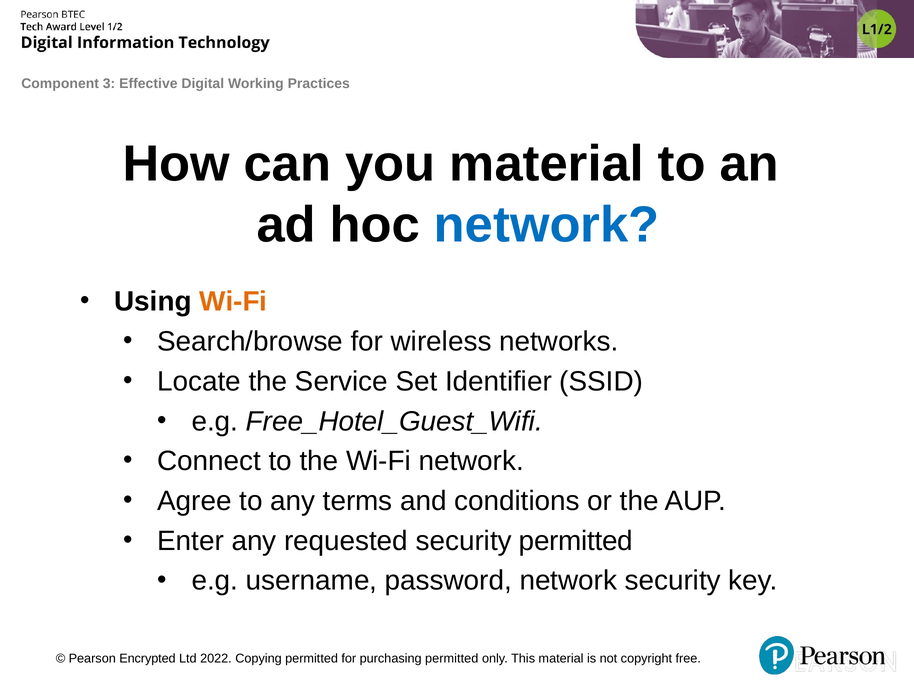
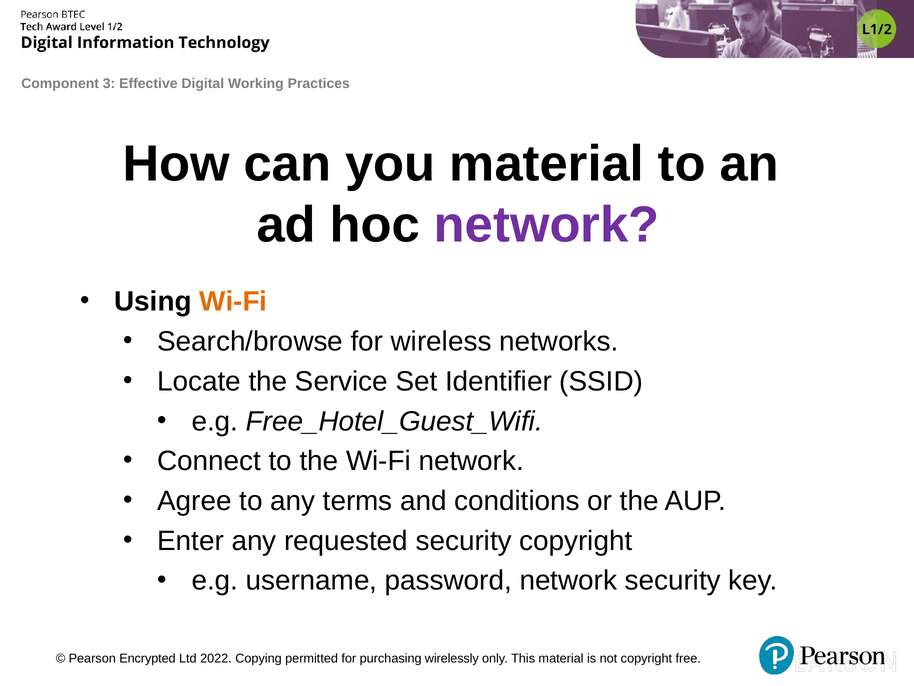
network at (547, 225) colour: blue -> purple
security permitted: permitted -> copyright
purchasing permitted: permitted -> wirelessly
